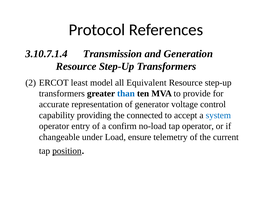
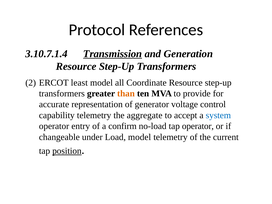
Transmission underline: none -> present
Equivalent: Equivalent -> Coordinate
than colour: blue -> orange
capability providing: providing -> telemetry
connected: connected -> aggregate
Load ensure: ensure -> model
